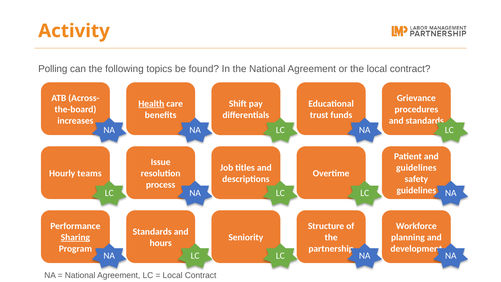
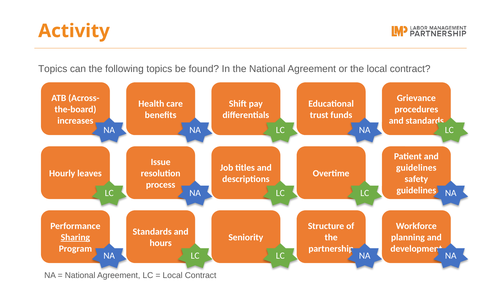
Polling at (53, 69): Polling -> Topics
Health underline: present -> none
teams: teams -> leaves
